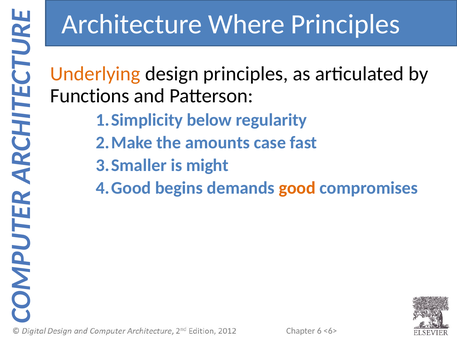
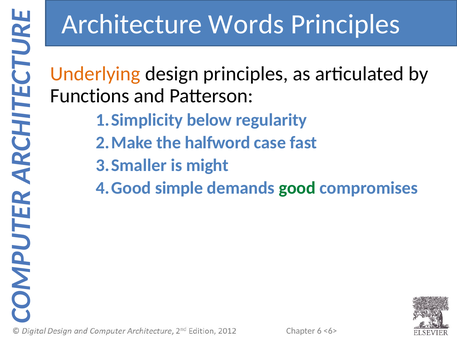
Where: Where -> Words
amounts: amounts -> halfword
begins: begins -> simple
good colour: orange -> green
